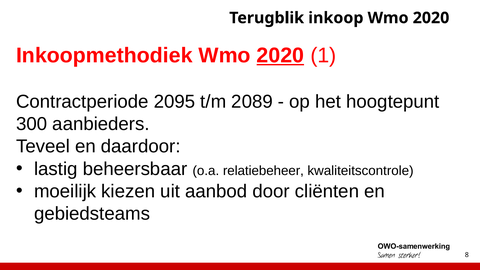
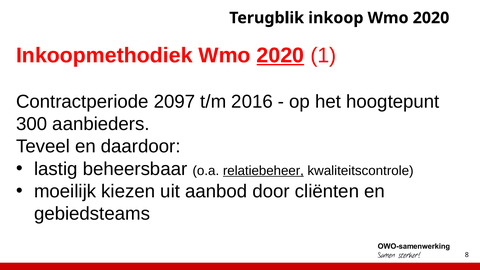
2095: 2095 -> 2097
2089: 2089 -> 2016
relatiebeheer underline: none -> present
